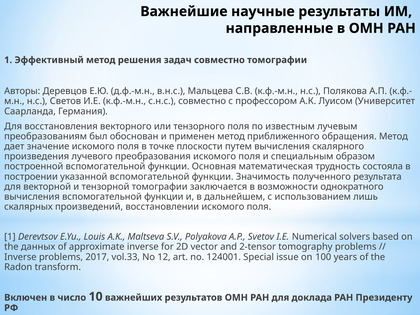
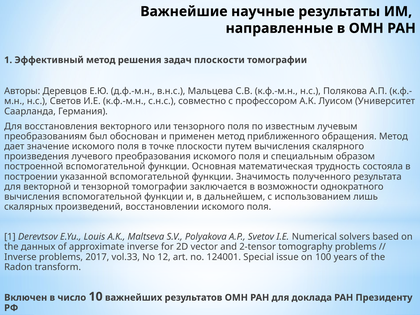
задач совместно: совместно -> плоскости
